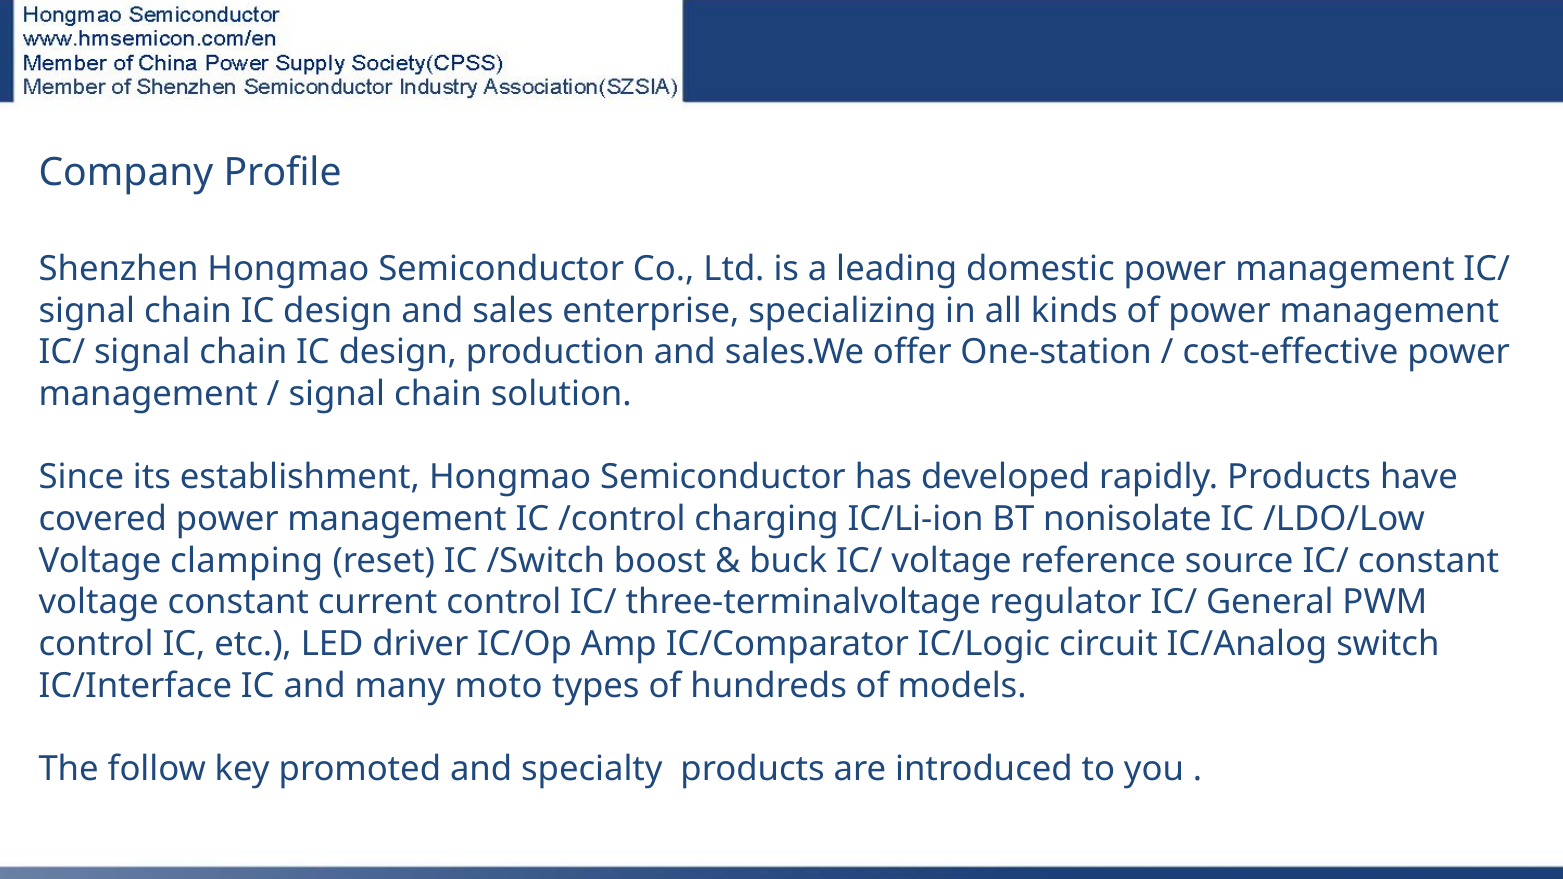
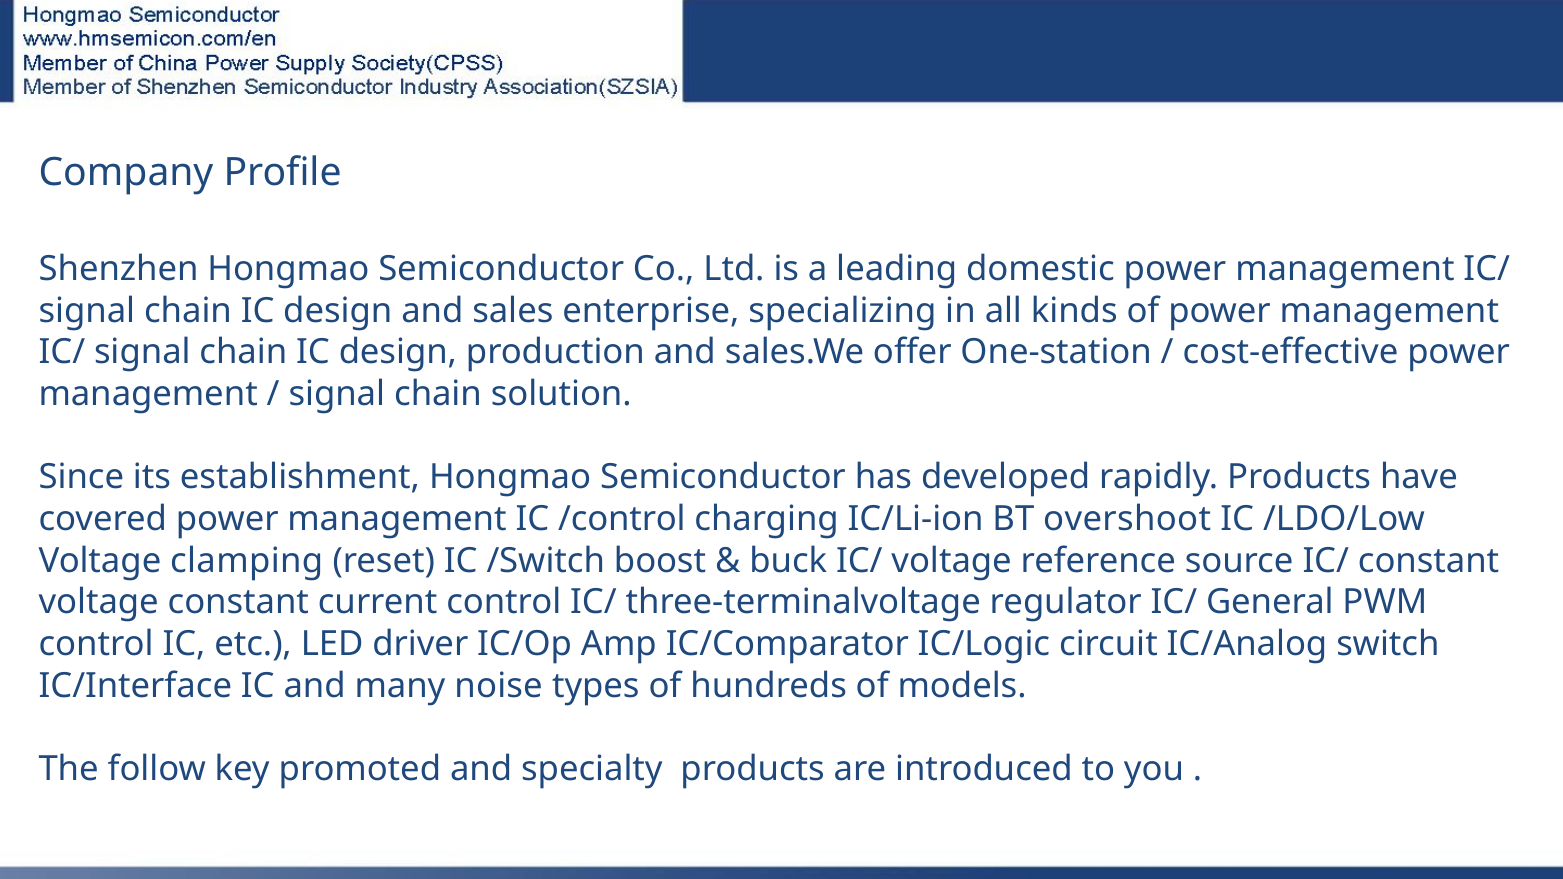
nonisolate: nonisolate -> overshoot
moto: moto -> noise
